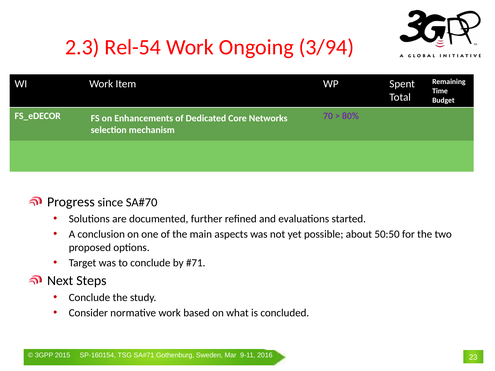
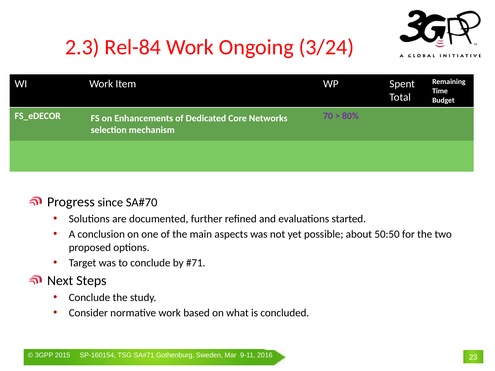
Rel-54: Rel-54 -> Rel-84
3/94: 3/94 -> 3/24
